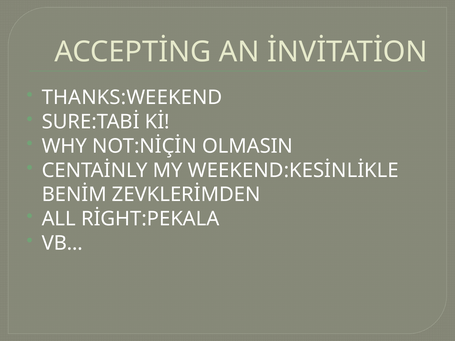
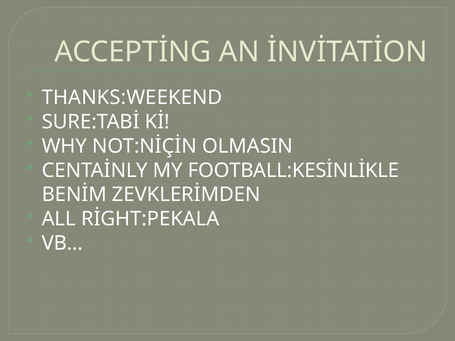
WEEKEND:KESİNLİKLE: WEEKEND:KESİNLİKLE -> FOOTBALL:KESİNLİKLE
